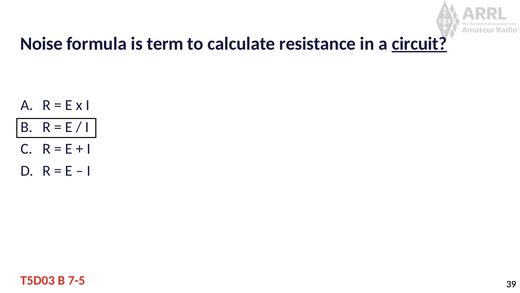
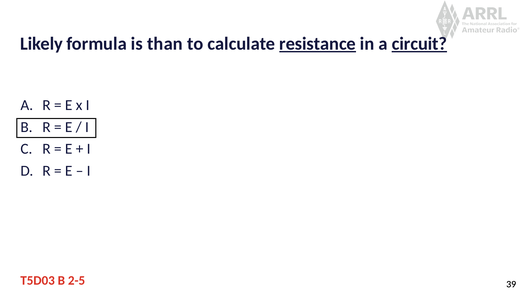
Noise: Noise -> Likely
term: term -> than
resistance underline: none -> present
7-5: 7-5 -> 2-5
